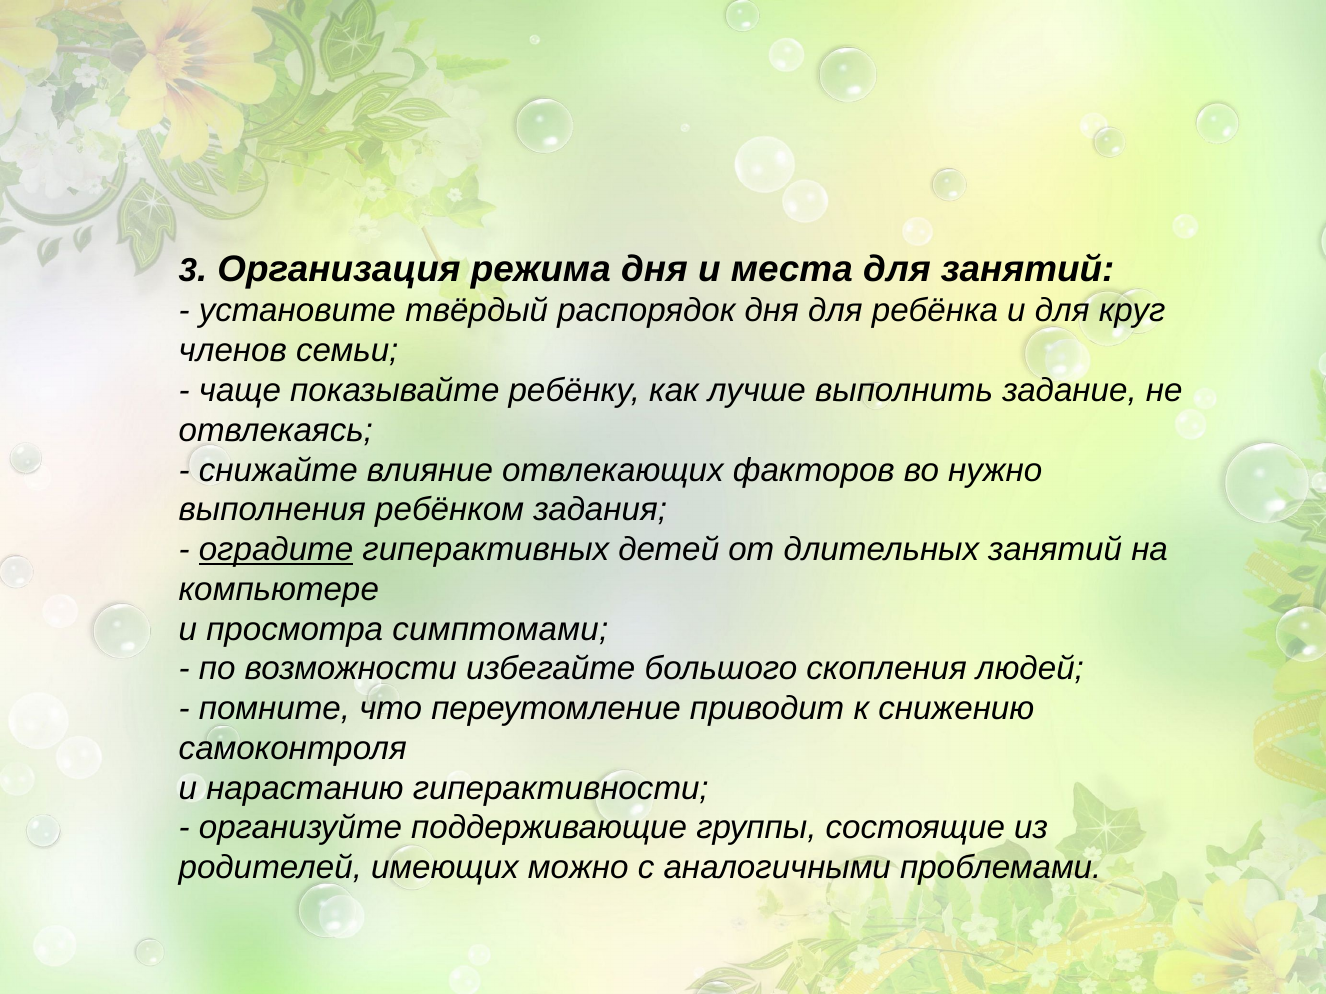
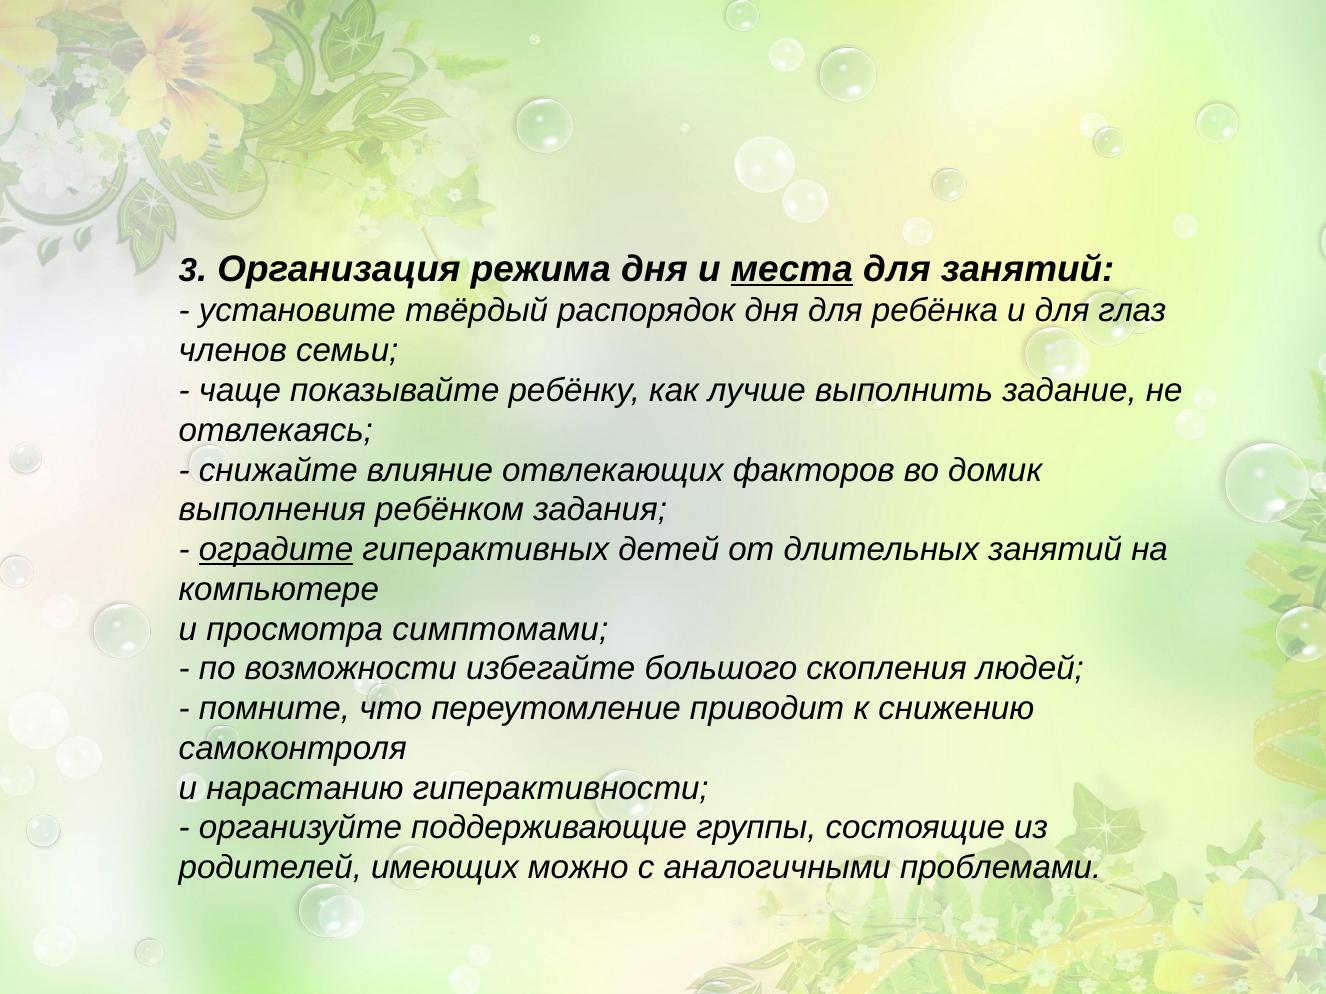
места underline: none -> present
круг: круг -> глаз
нужно: нужно -> домик
